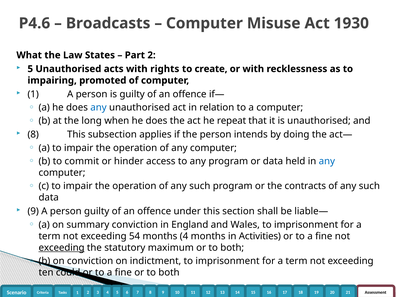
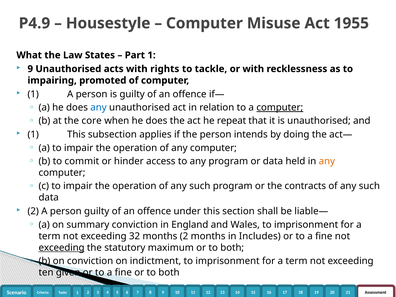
P4.6: P4.6 -> P4.9
Broadcasts: Broadcasts -> Housestyle
1930: 1930 -> 1955
Part 2: 2 -> 1
5 at (30, 69): 5 -> 9
create: create -> tackle
computer at (280, 107) underline: none -> present
long: long -> core
8 at (33, 135): 8 -> 1
any at (327, 161) colour: blue -> orange
9 at (33, 211): 9 -> 2
54: 54 -> 32
months 4: 4 -> 2
Activities: Activities -> Includes
could: could -> given
